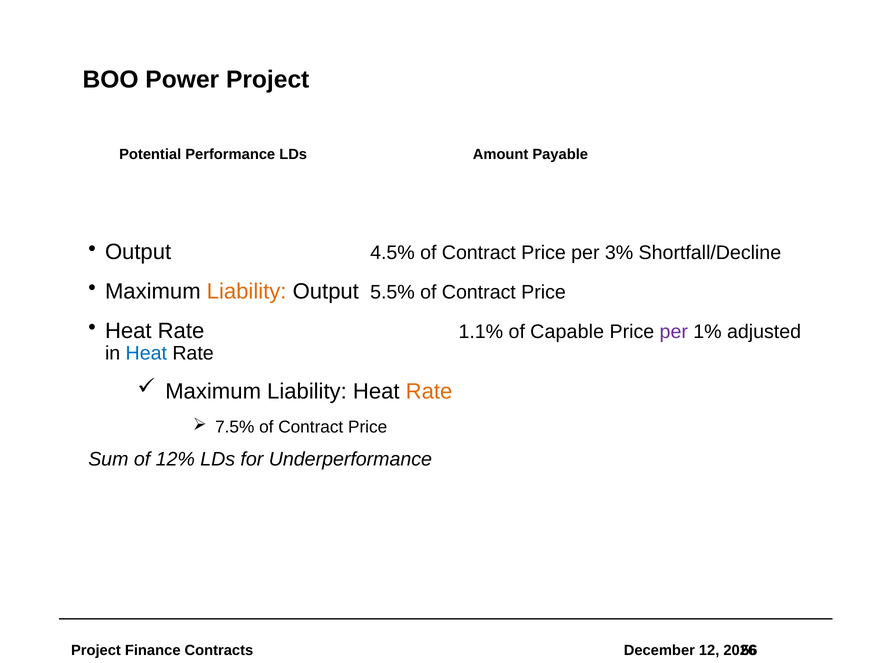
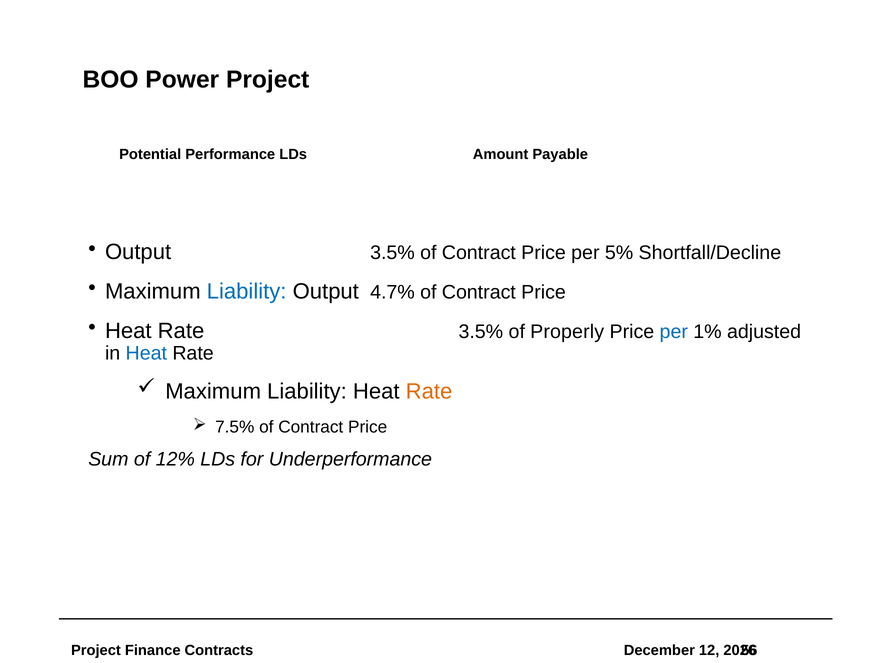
Output 4.5%: 4.5% -> 3.5%
3%: 3% -> 5%
Liability at (247, 291) colour: orange -> blue
5.5%: 5.5% -> 4.7%
Rate 1.1%: 1.1% -> 3.5%
Capable: Capable -> Properly
per at (674, 332) colour: purple -> blue
